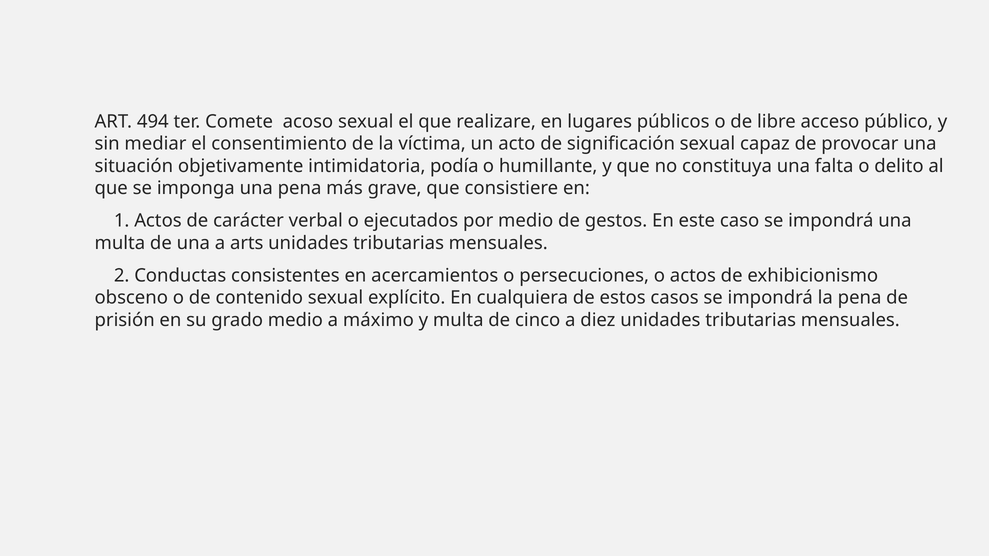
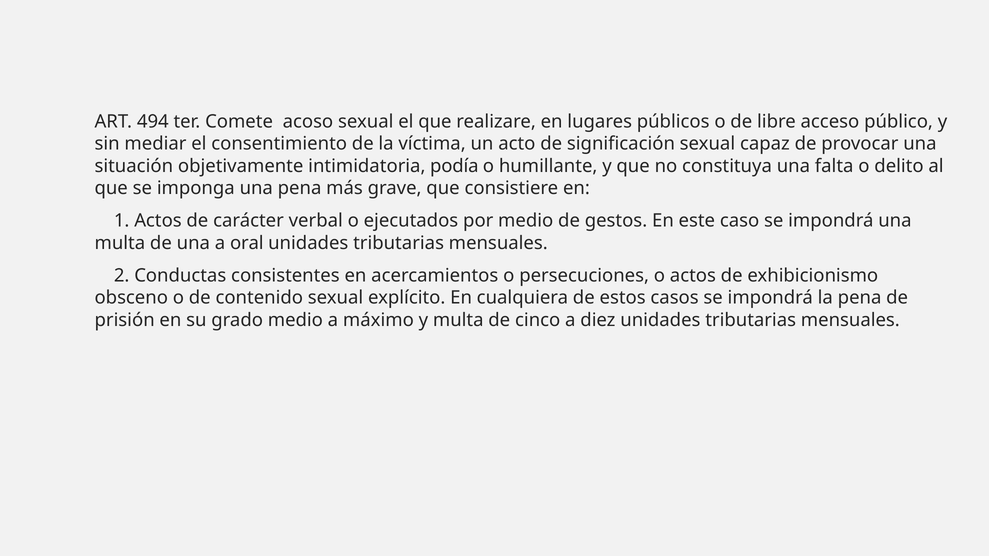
arts: arts -> oral
